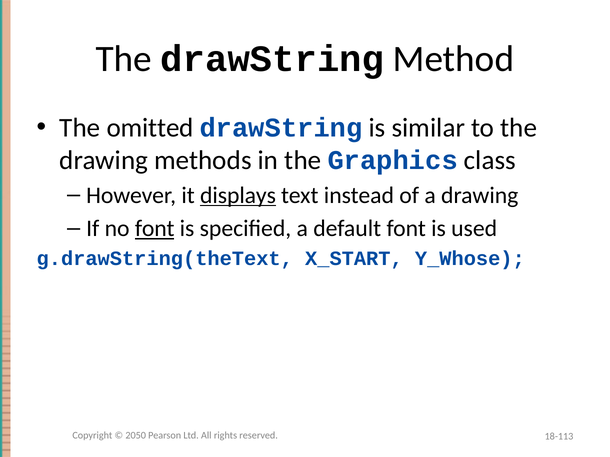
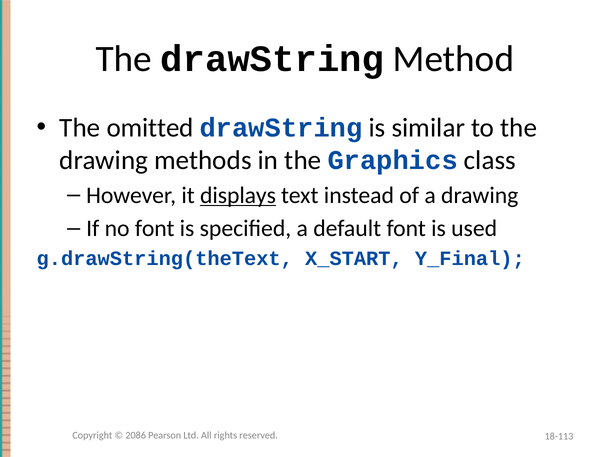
font at (155, 229) underline: present -> none
Y_Whose: Y_Whose -> Y_Final
2050: 2050 -> 2086
